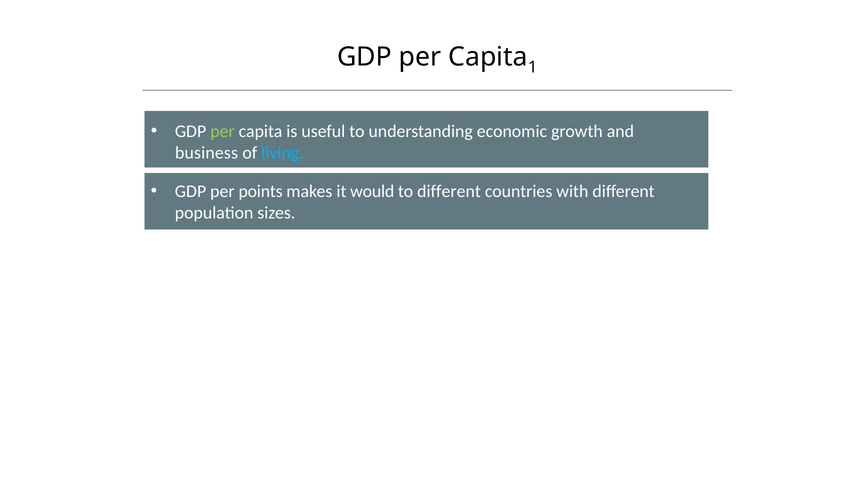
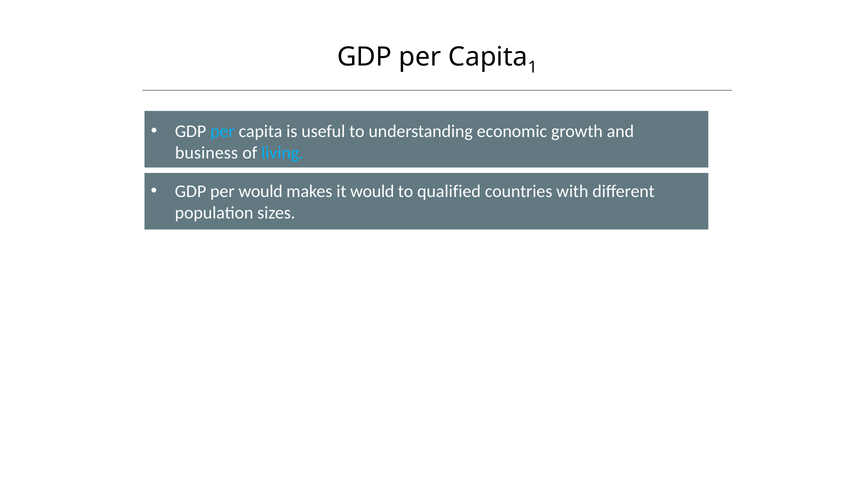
per at (222, 131) colour: light green -> light blue
per points: points -> would
to different: different -> qualified
